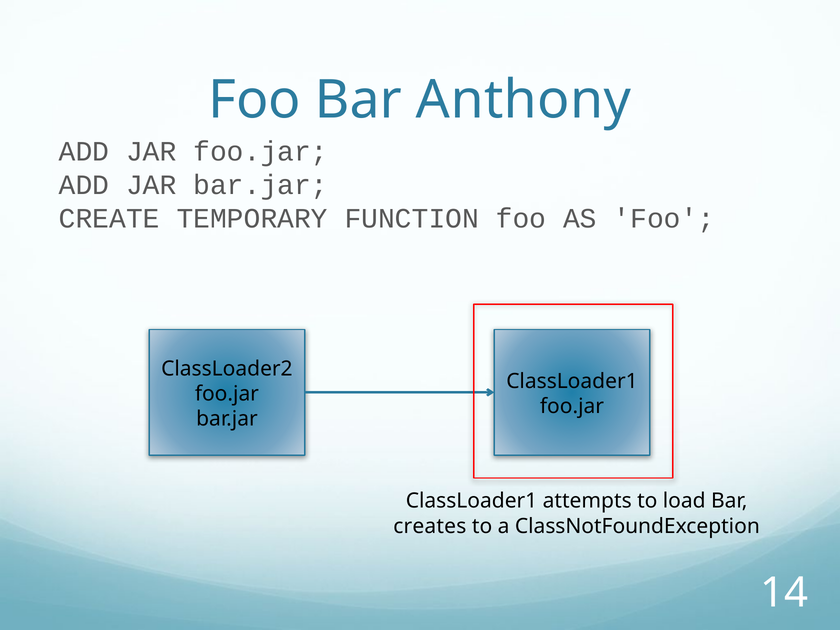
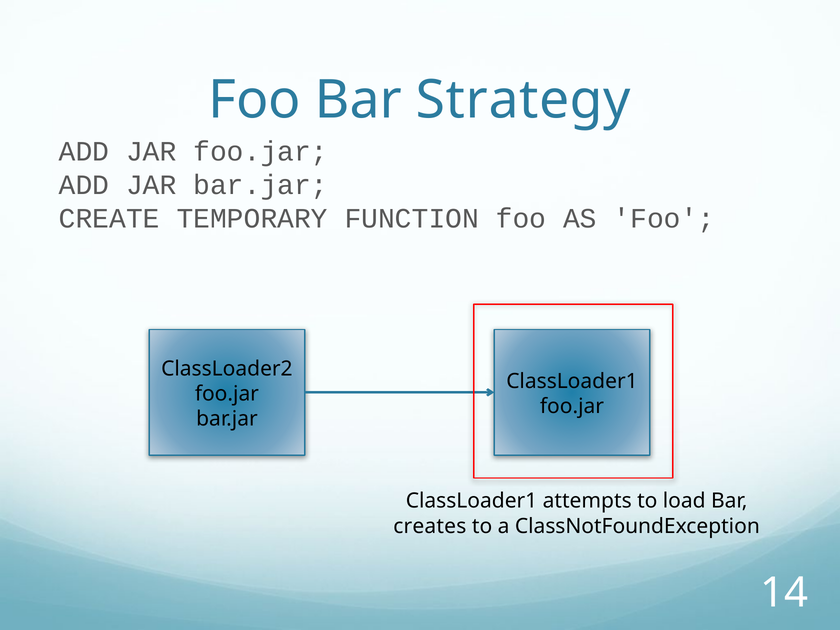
Anthony: Anthony -> Strategy
